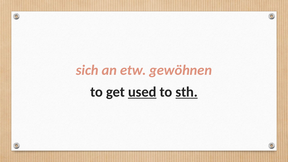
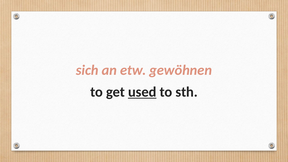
sth underline: present -> none
